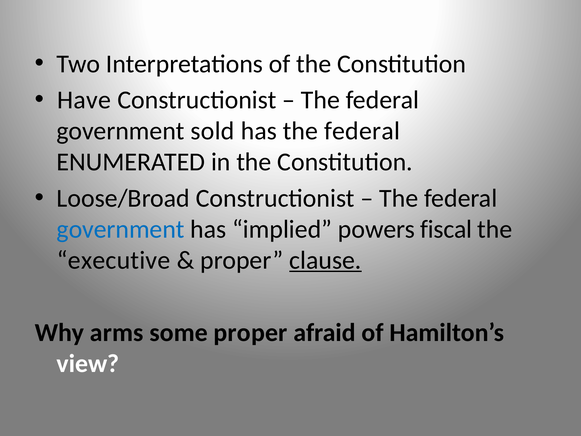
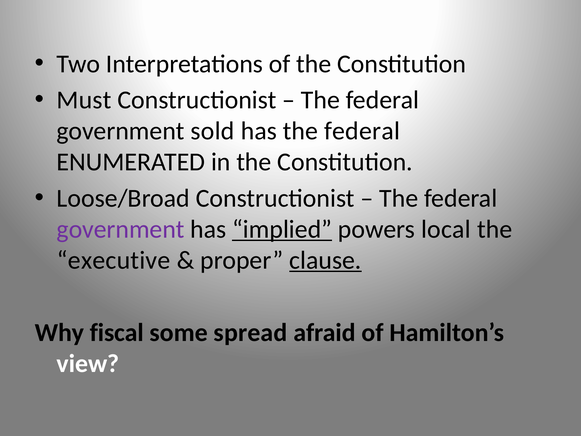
Have: Have -> Must
government at (121, 229) colour: blue -> purple
implied underline: none -> present
fiscal: fiscal -> local
arms: arms -> fiscal
some proper: proper -> spread
